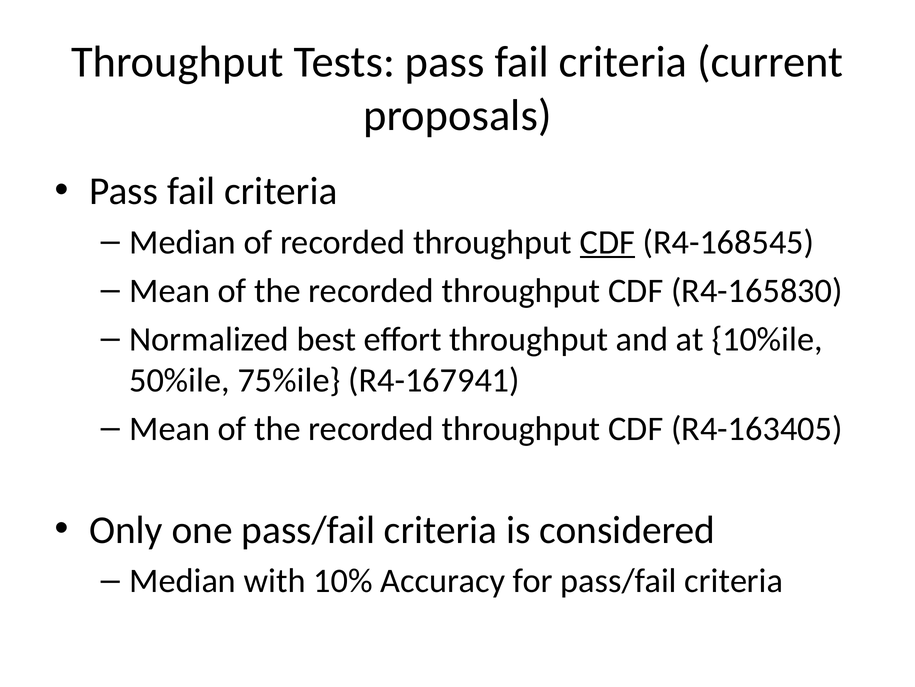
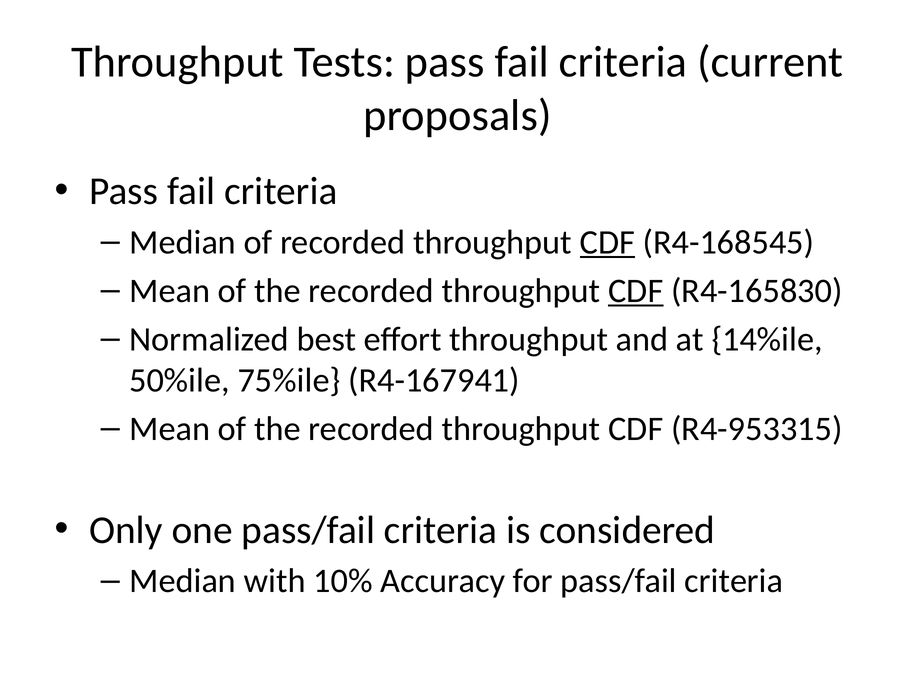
CDF at (636, 290) underline: none -> present
10%ile: 10%ile -> 14%ile
R4-163405: R4-163405 -> R4-953315
